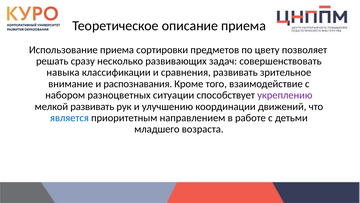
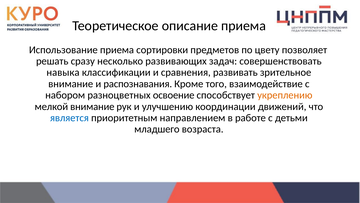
ситуации: ситуации -> освоение
укреплению colour: purple -> orange
мелкой развивать: развивать -> внимание
